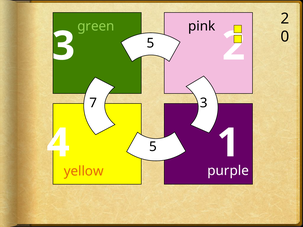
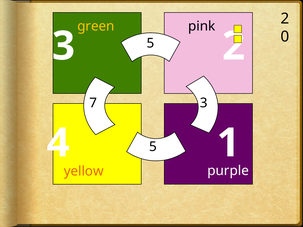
green colour: light green -> yellow
